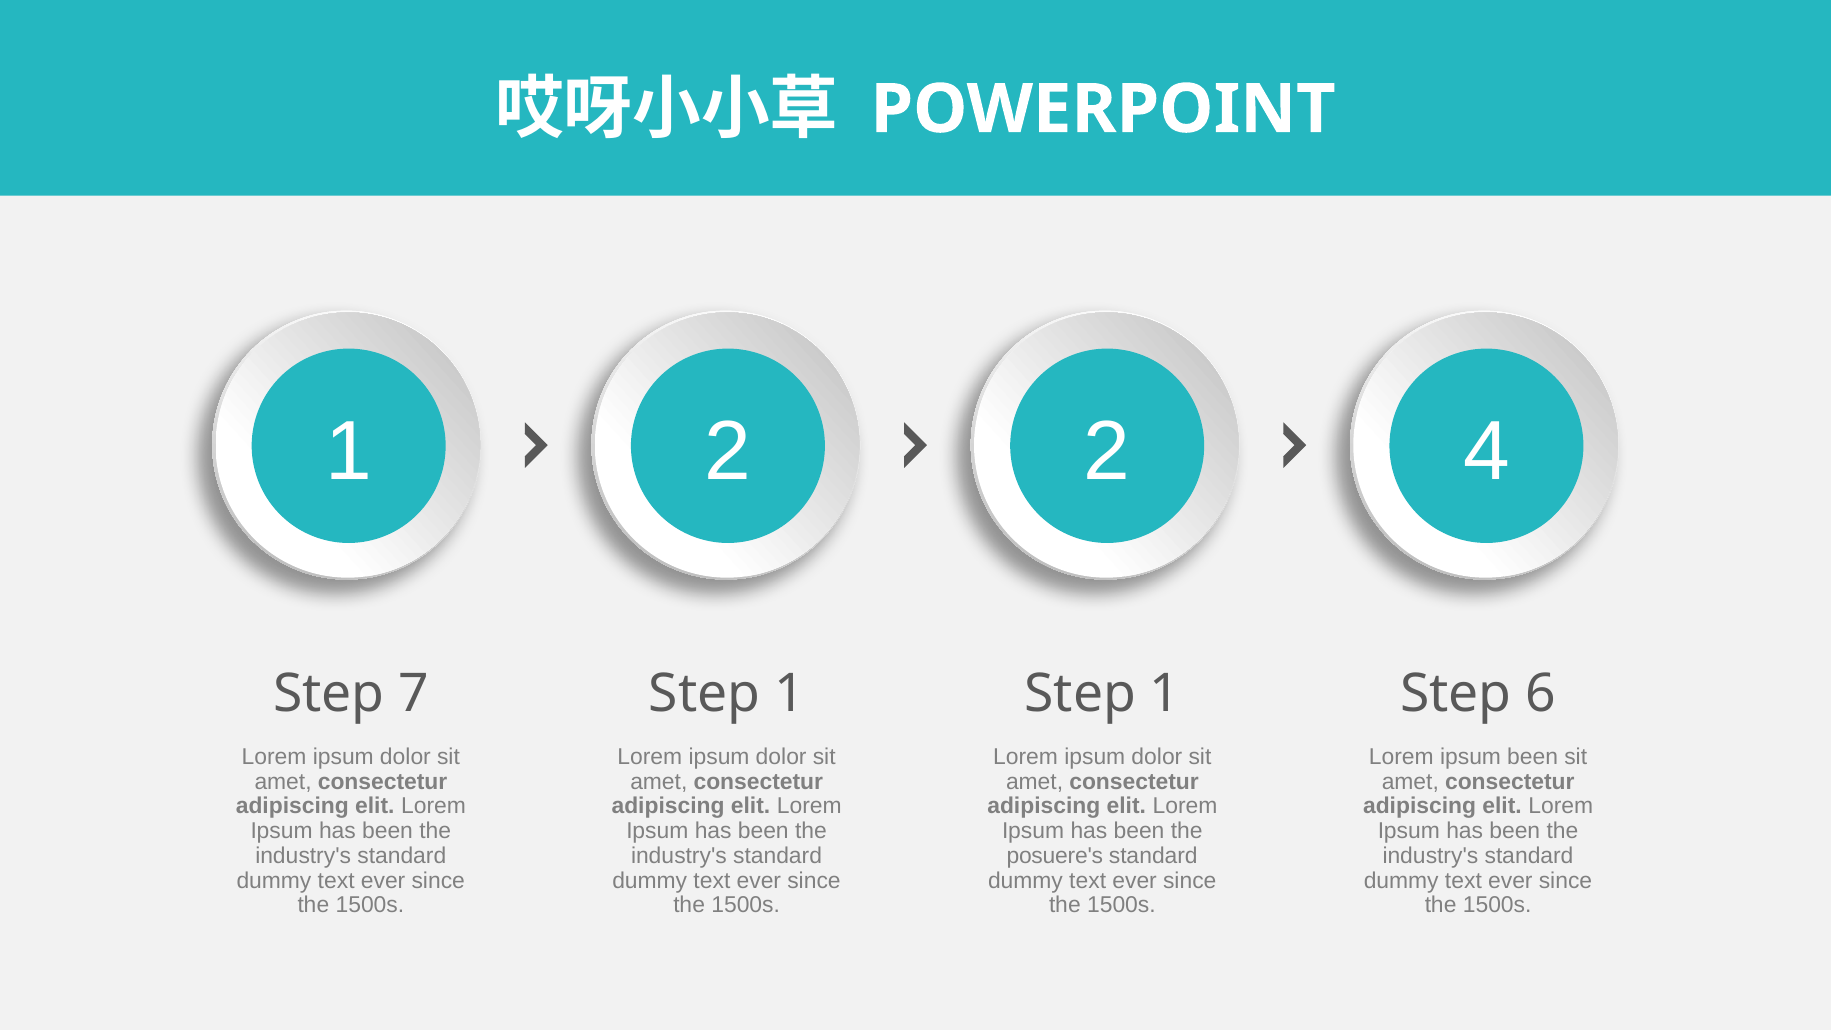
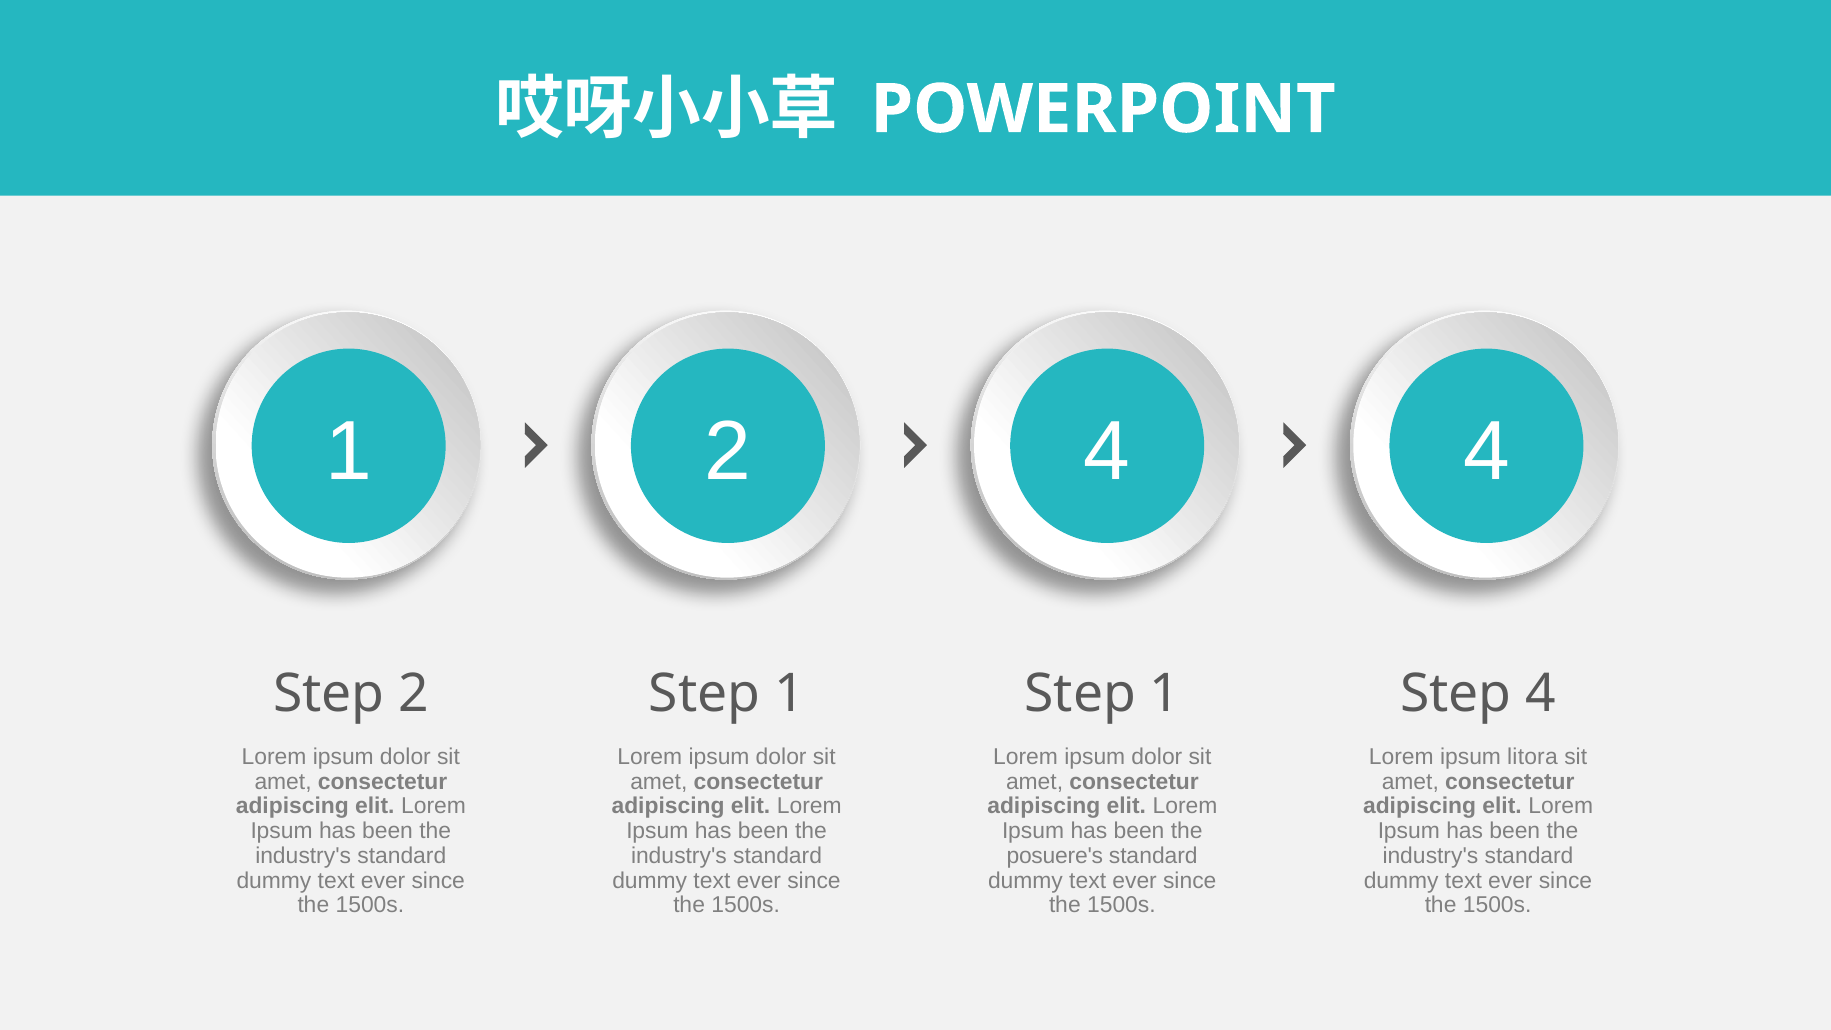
2 2: 2 -> 4
Step 7: 7 -> 2
Step 6: 6 -> 4
ipsum been: been -> litora
